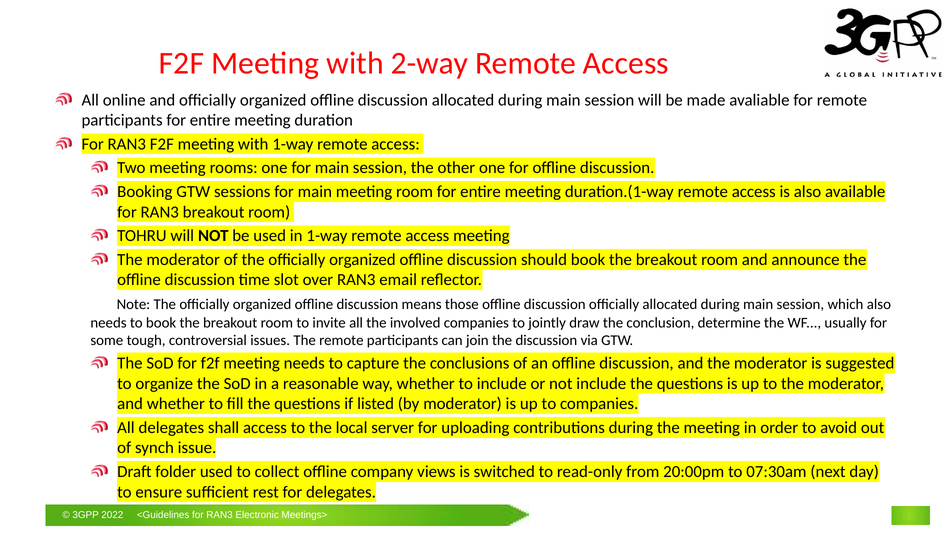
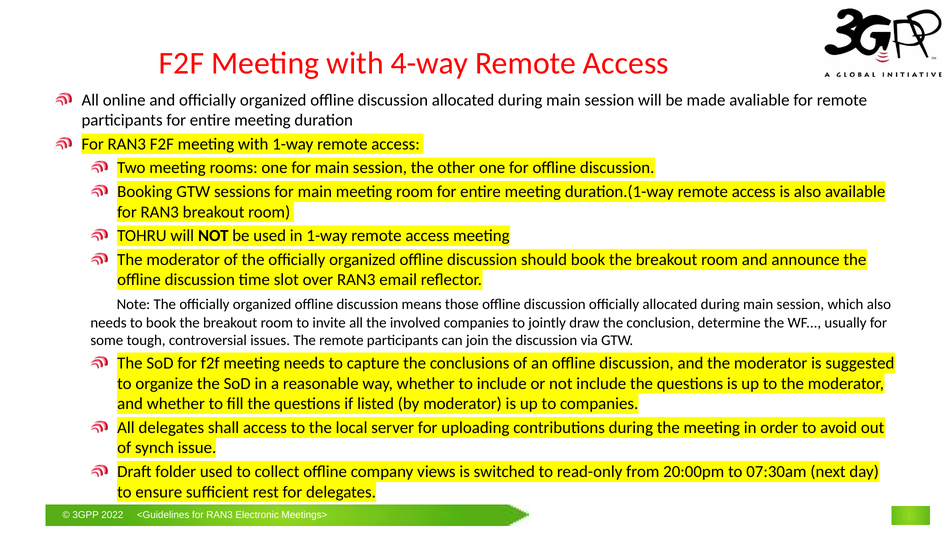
2-way: 2-way -> 4-way
